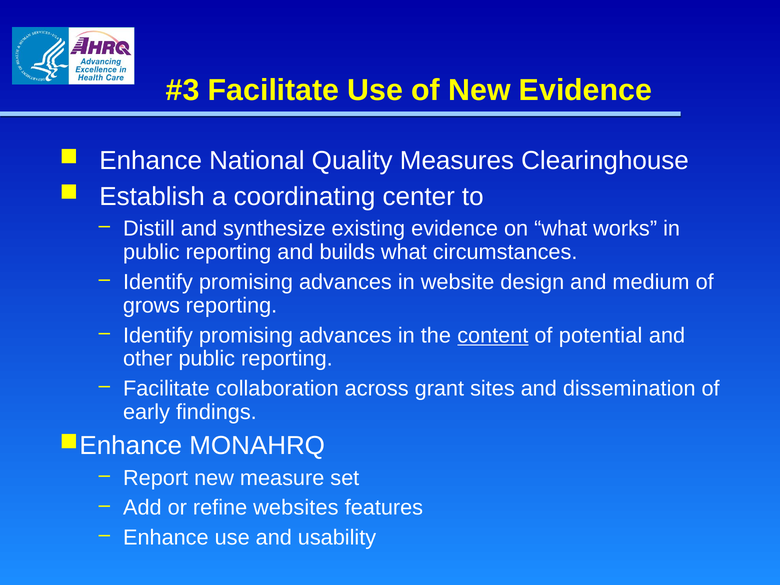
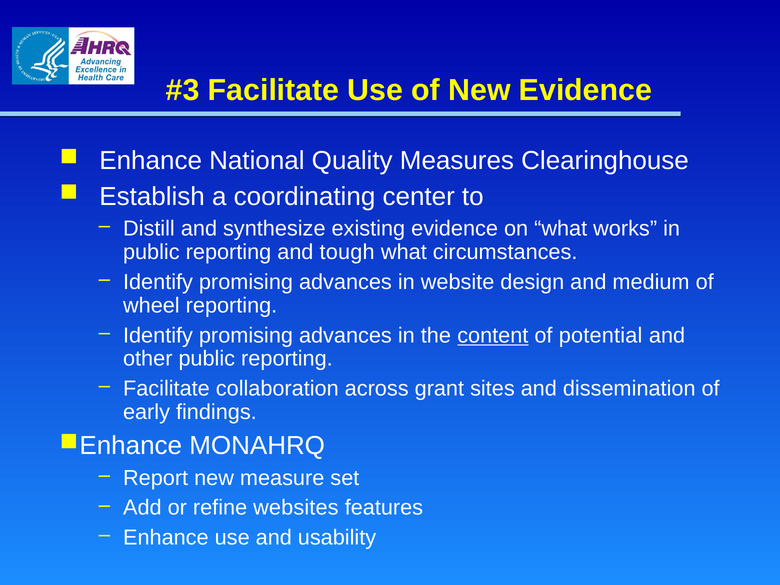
builds: builds -> tough
grows: grows -> wheel
